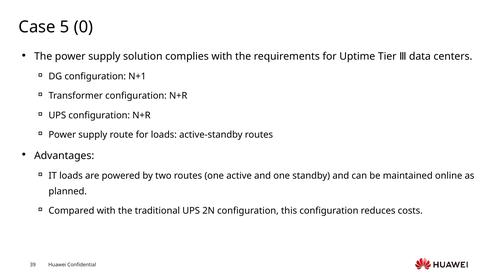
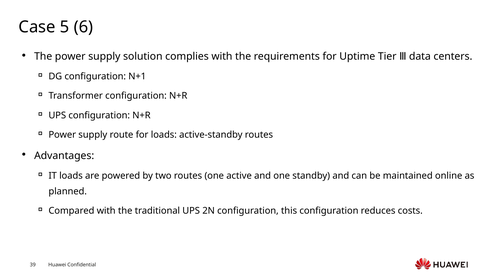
0: 0 -> 6
